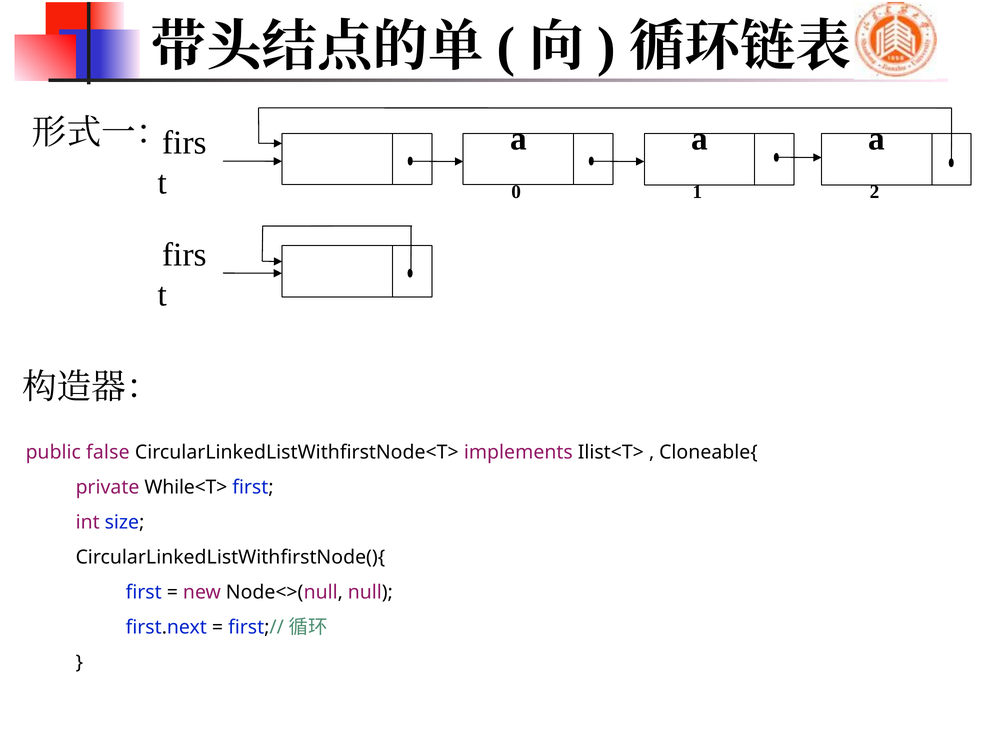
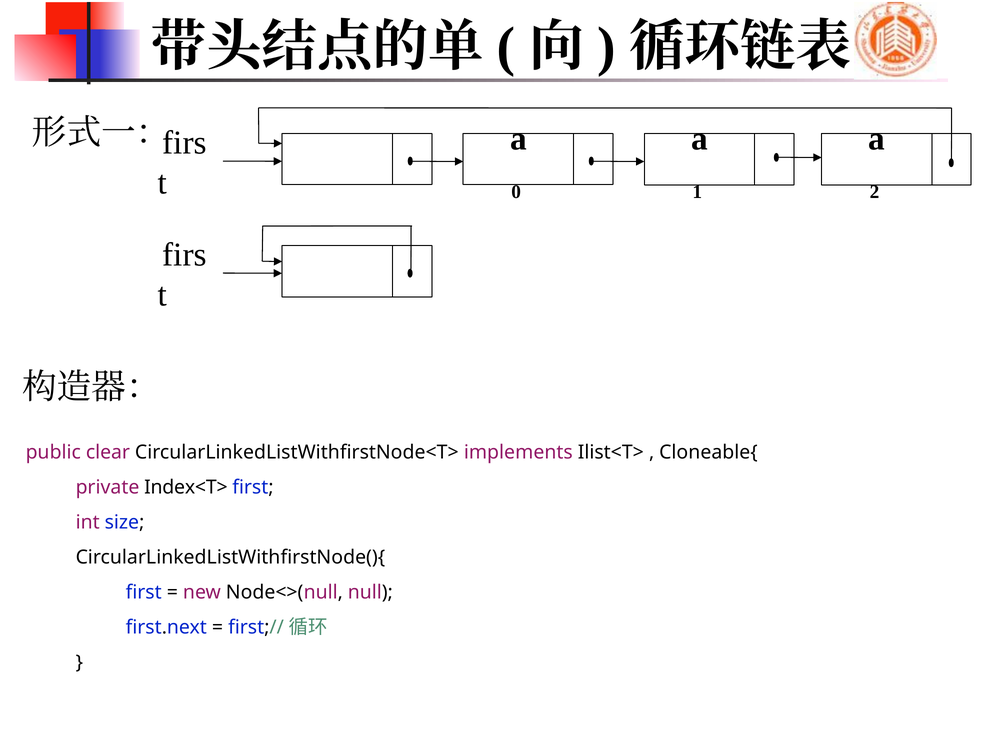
false: false -> clear
While<T>: While<T> -> Index<T>
